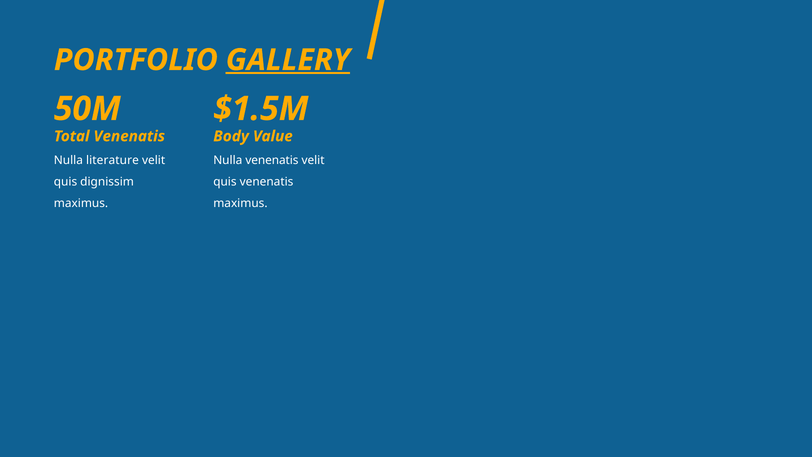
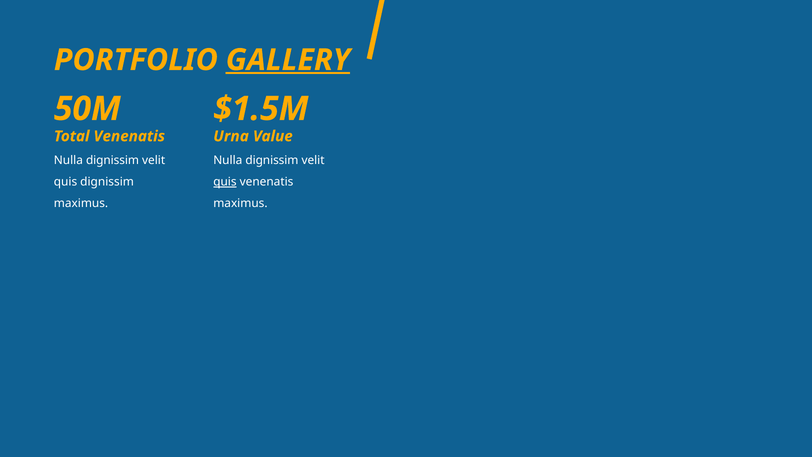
Body: Body -> Urna
literature at (112, 160): literature -> dignissim
venenatis at (272, 160): venenatis -> dignissim
quis at (225, 182) underline: none -> present
